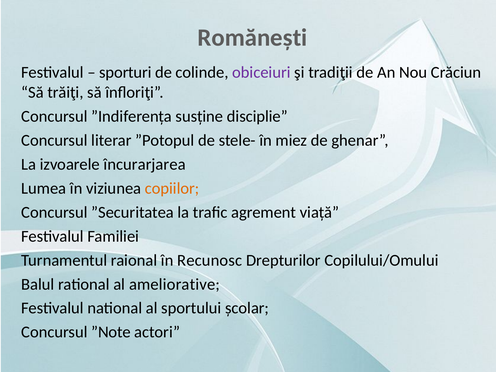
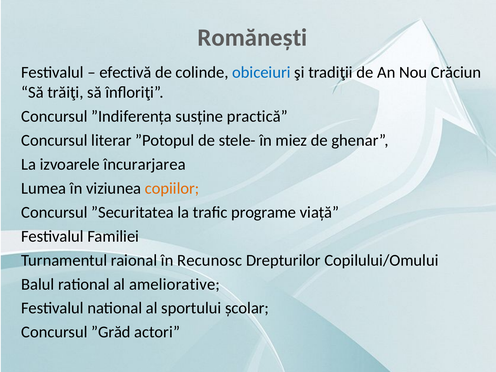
sporturi: sporturi -> efectivă
obiceiuri colour: purple -> blue
disciplie: disciplie -> practică
agrement: agrement -> programe
”Note: ”Note -> ”Grăd
